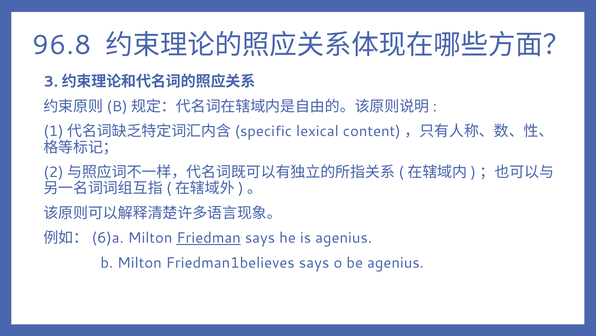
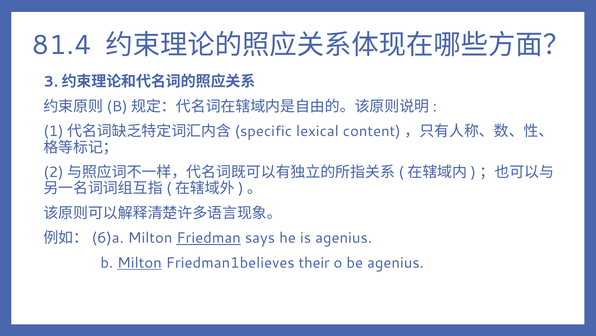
96.8: 96.8 -> 81.4
Milton at (139, 262) underline: none -> present
Friedman1believes says: says -> their
